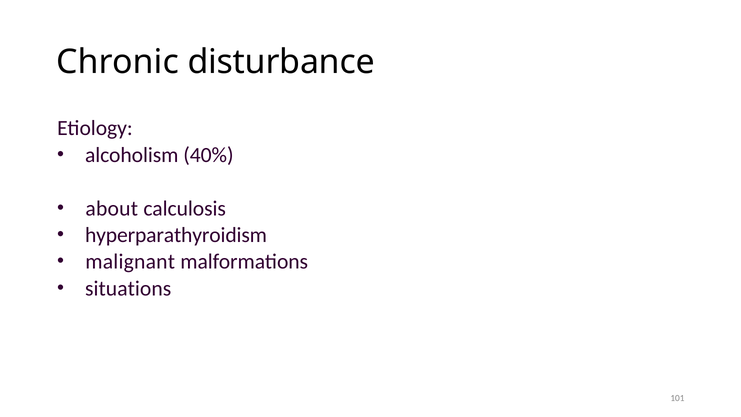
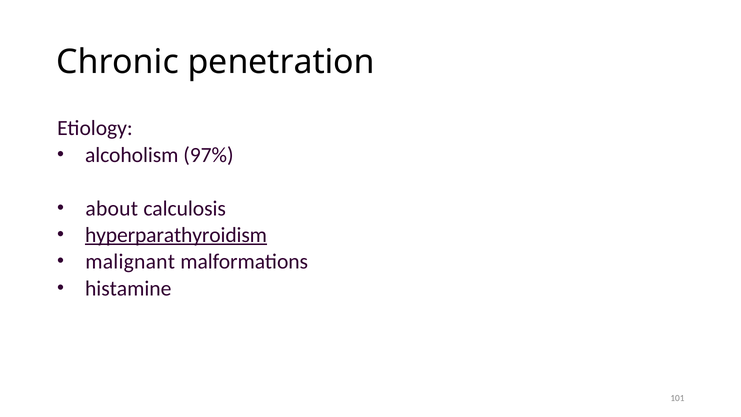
disturbance: disturbance -> penetration
40%: 40% -> 97%
hyperparathyroidism underline: none -> present
situations: situations -> histamine
